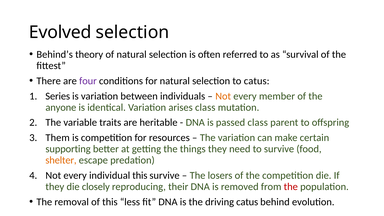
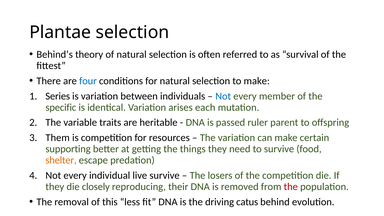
Evolved: Evolved -> Plantae
four colour: purple -> blue
to catus: catus -> make
Not at (223, 96) colour: orange -> blue
anyone: anyone -> specific
arises class: class -> each
passed class: class -> ruler
individual this: this -> live
